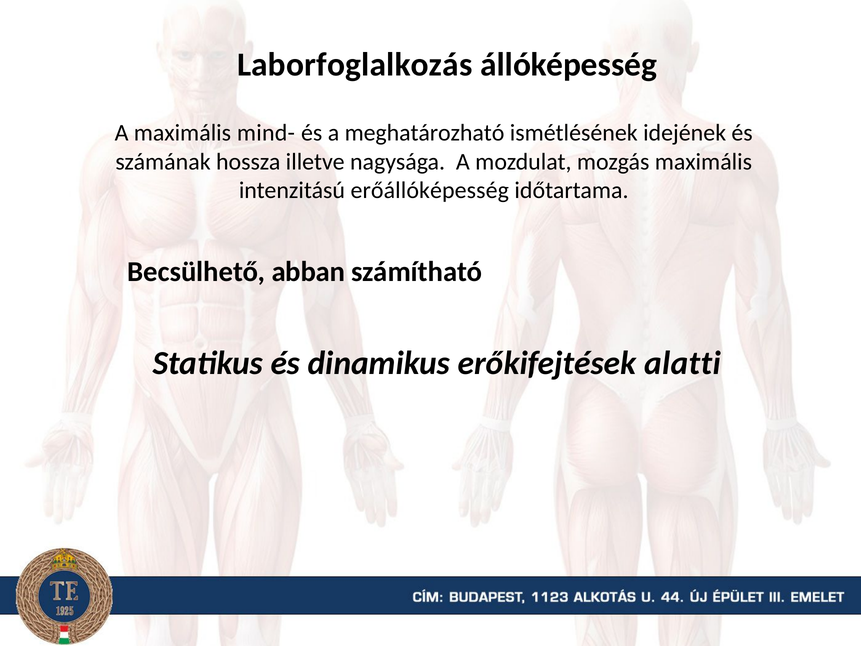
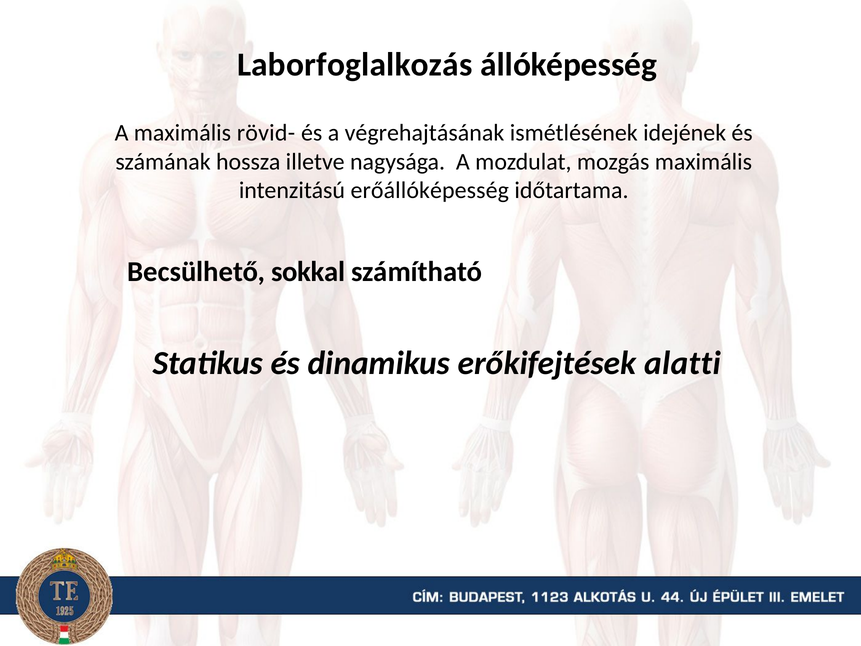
mind-: mind- -> rövid-
meghatározható: meghatározható -> végrehajtásának
abban: abban -> sokkal
